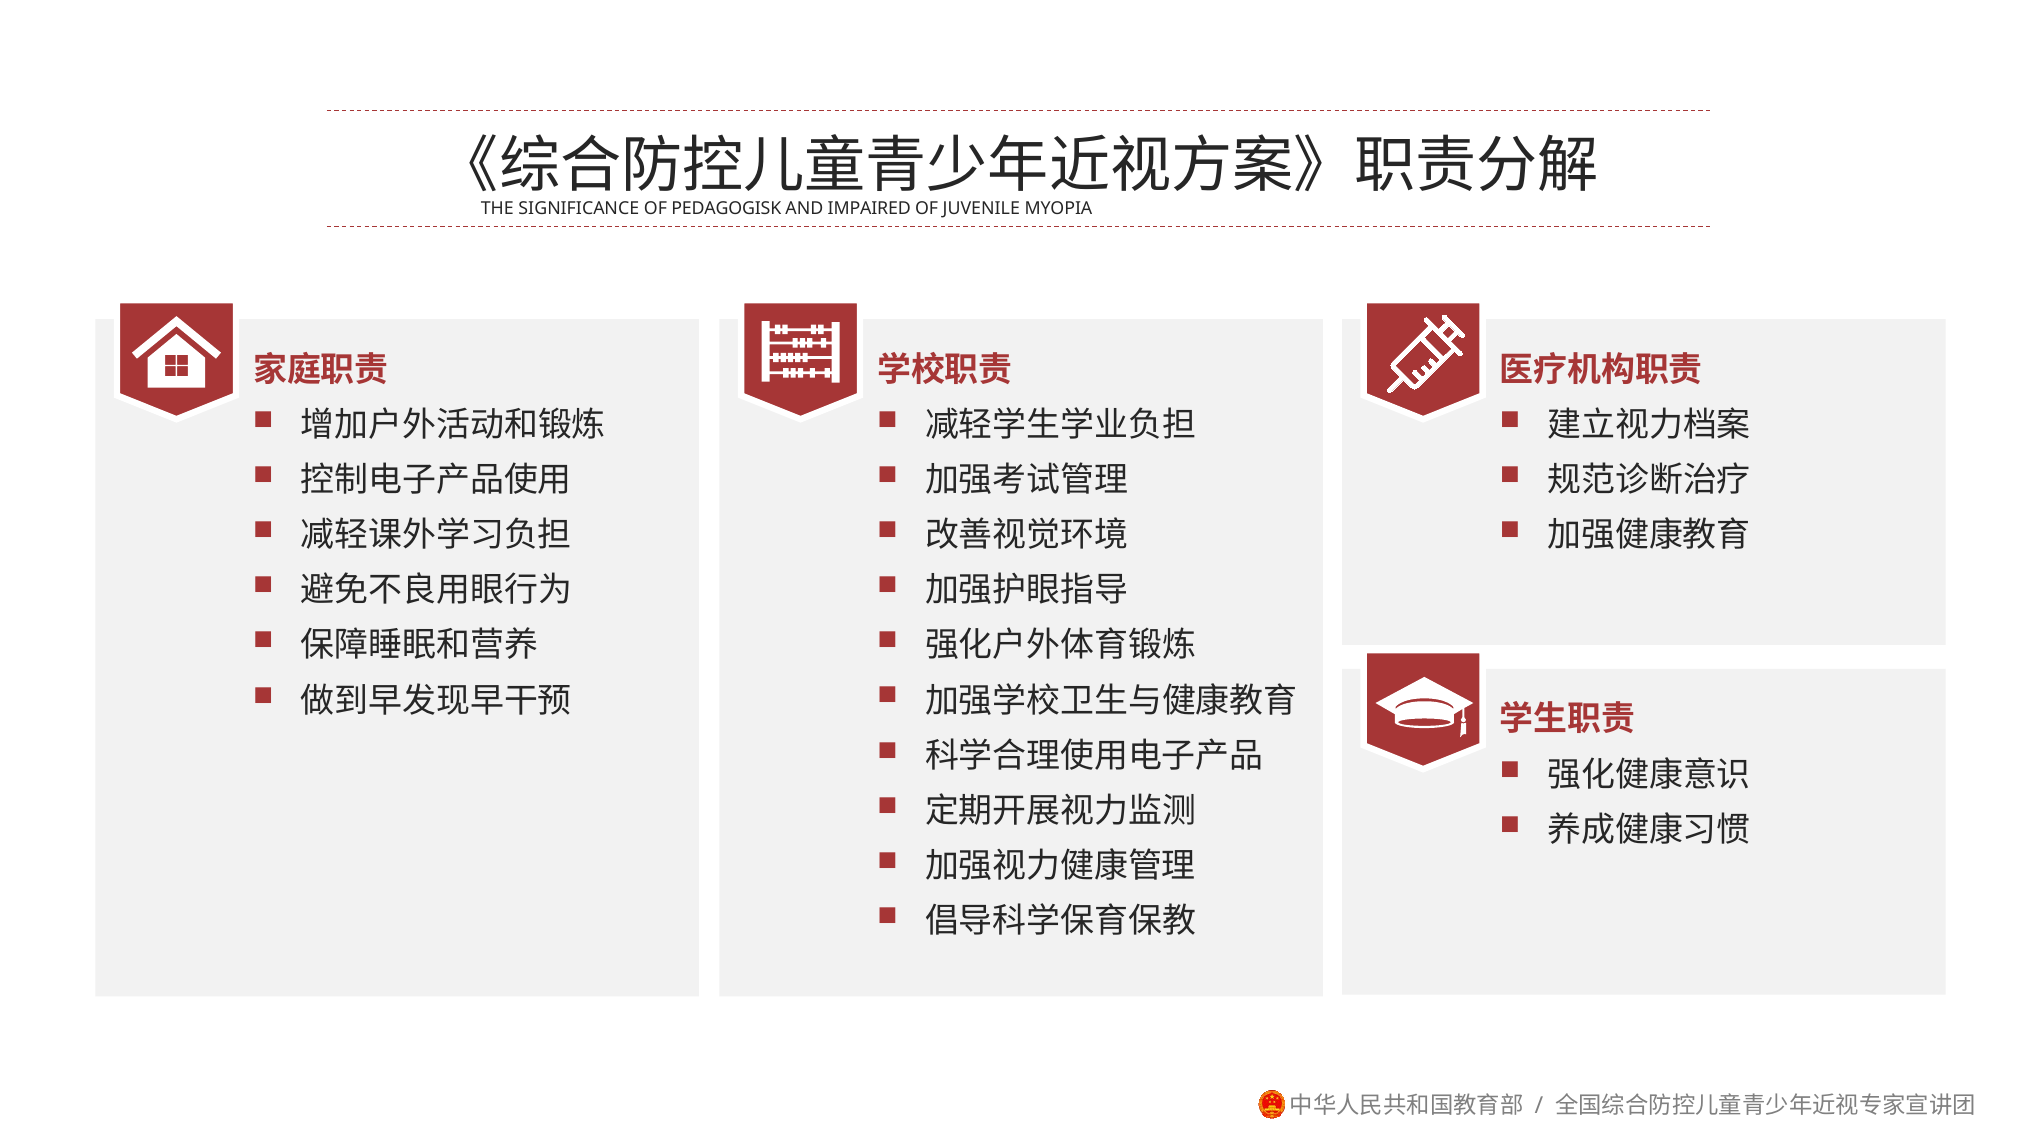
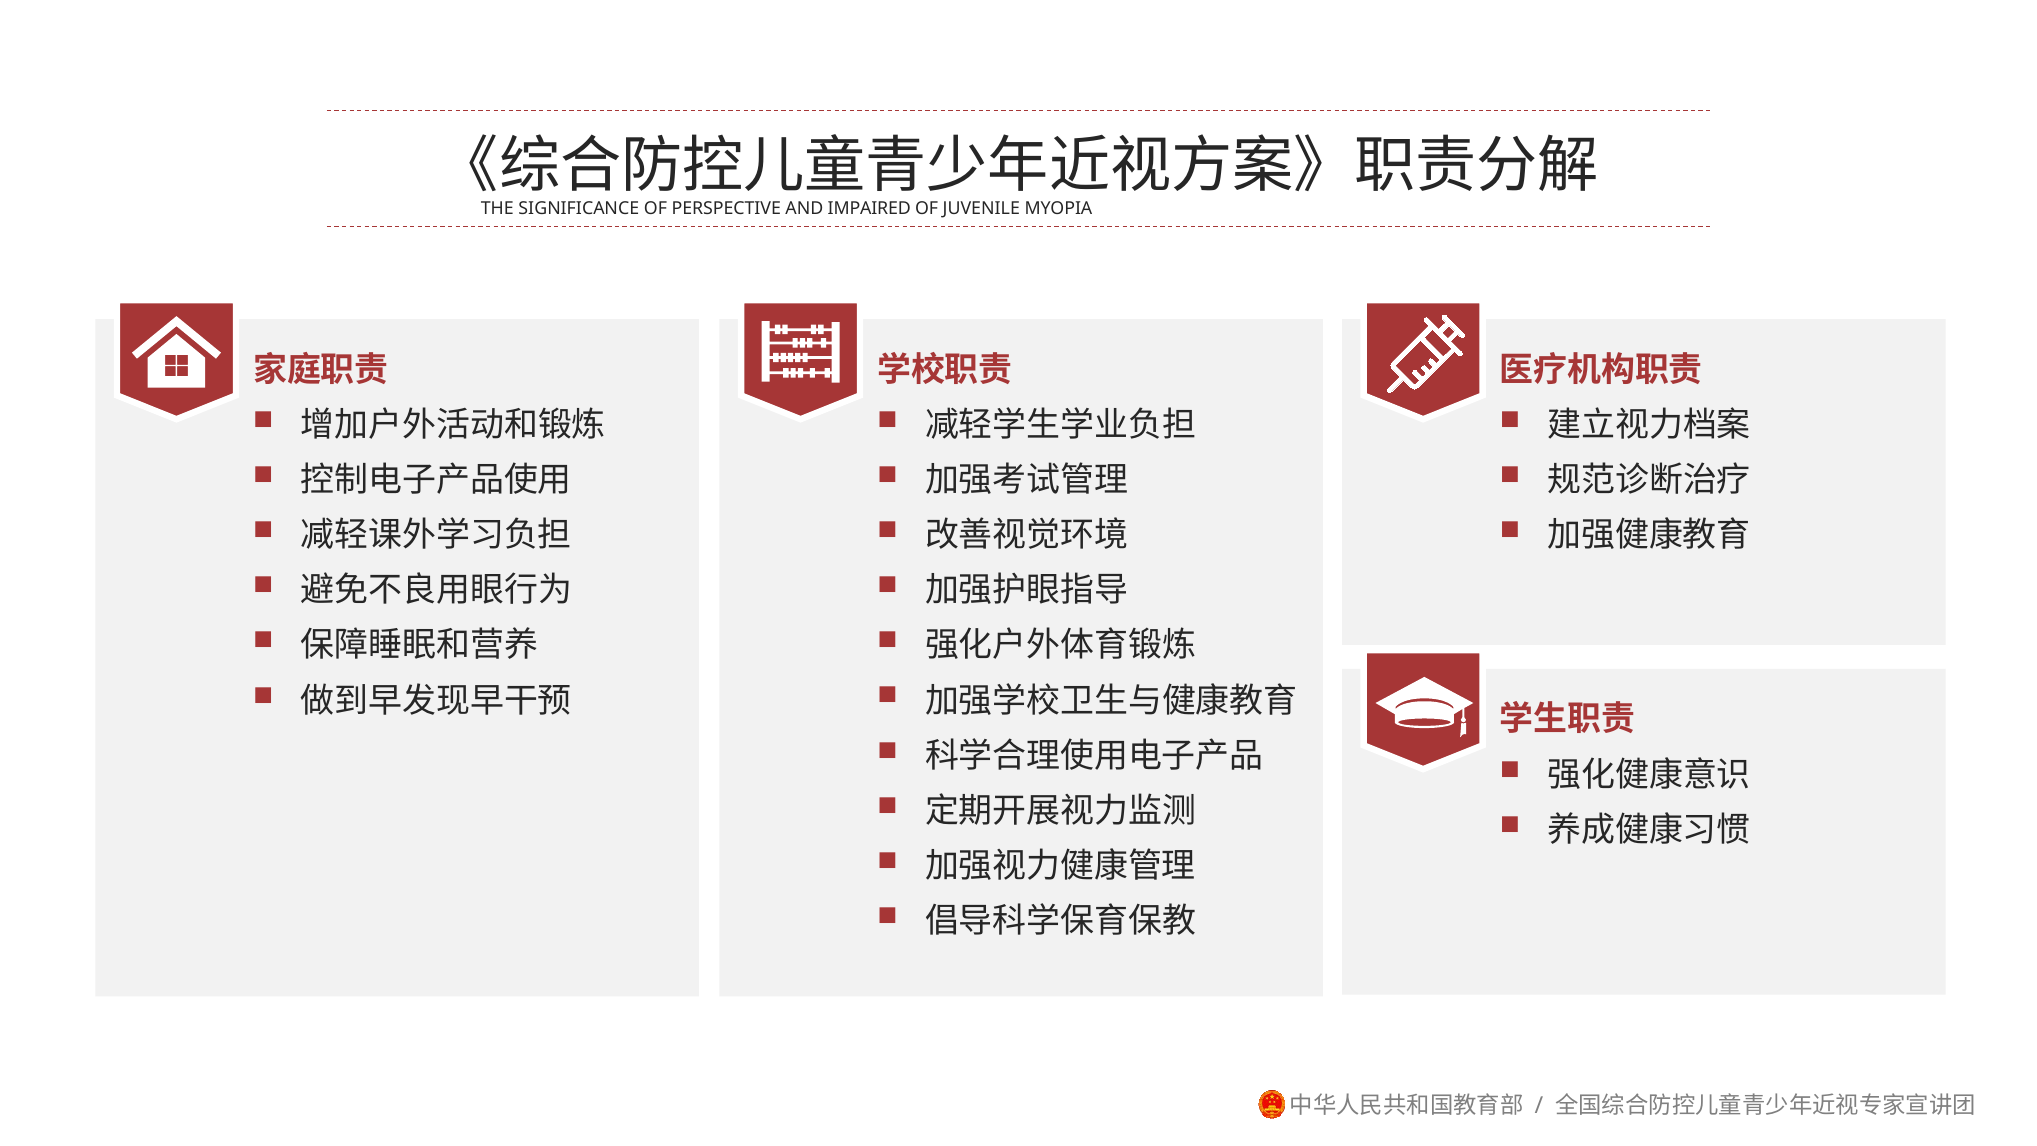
PEDAGOGISK: PEDAGOGISK -> PERSPECTIVE
